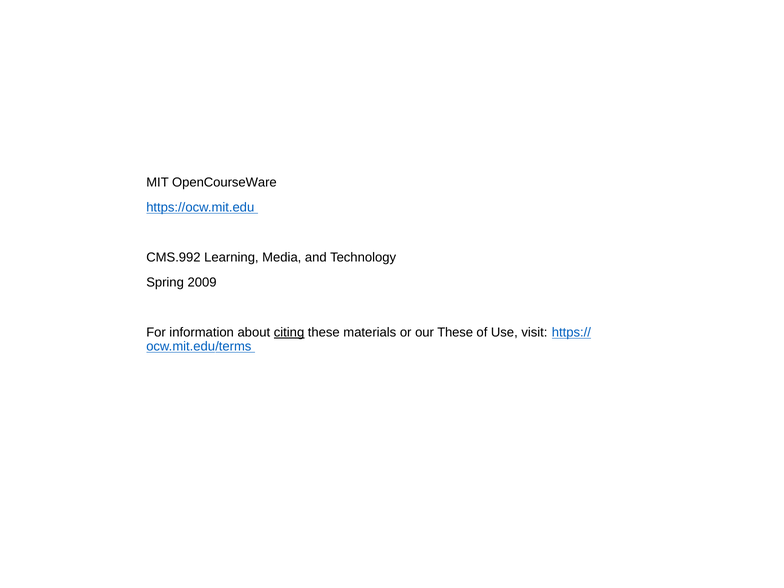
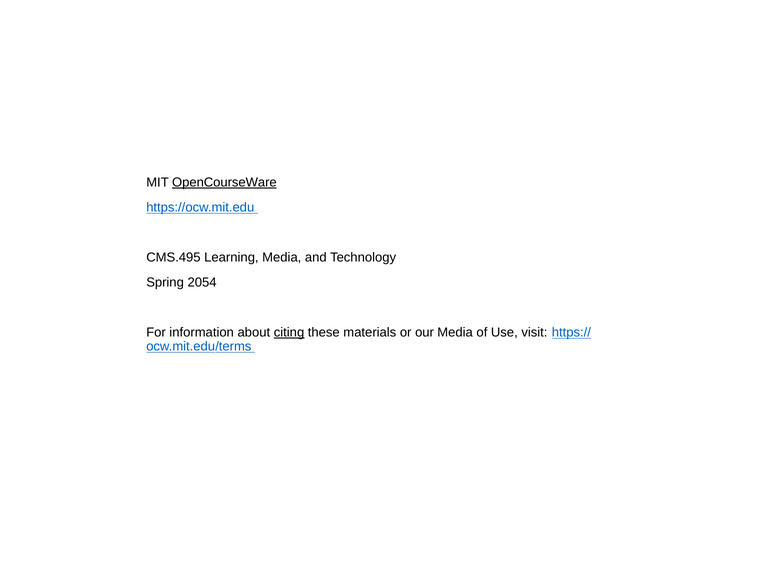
OpenCourseWare underline: none -> present
CMS.992: CMS.992 -> CMS.495
2009: 2009 -> 2054
our These: These -> Media
